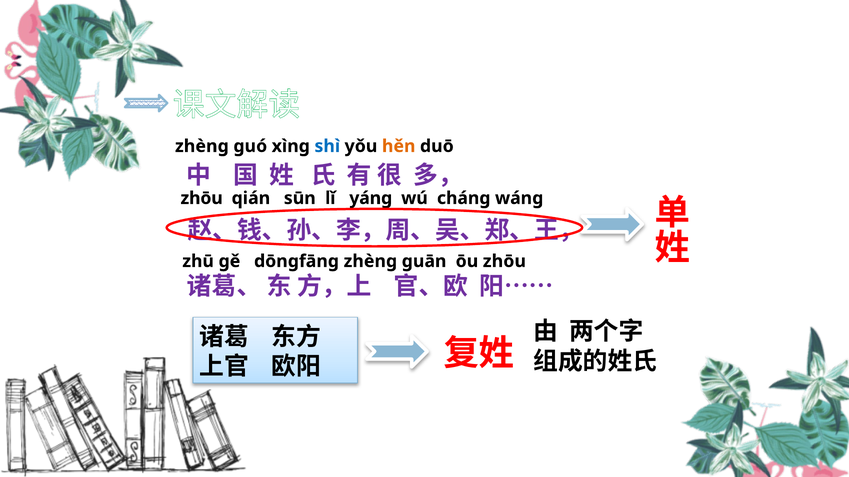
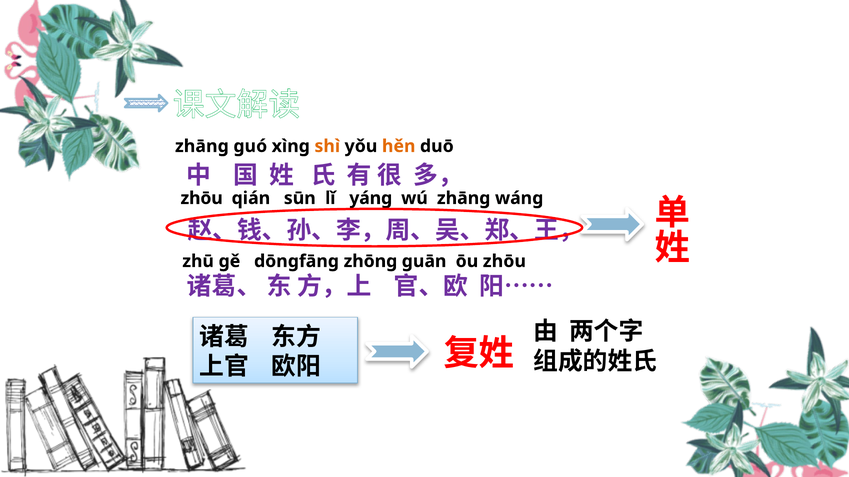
zhèng at (202, 146): zhèng -> zhāng
shì colour: blue -> orange
wú cháng: cháng -> zhāng
dōngfāng zhèng: zhèng -> zhōng
